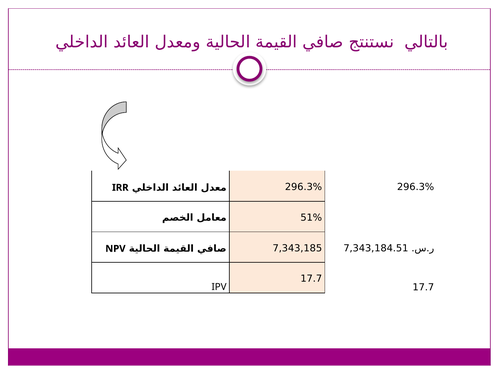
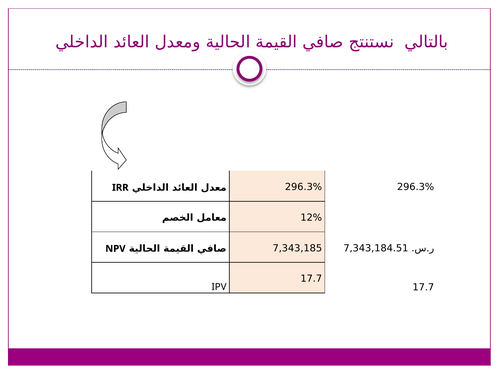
51%: 51% -> 12%
